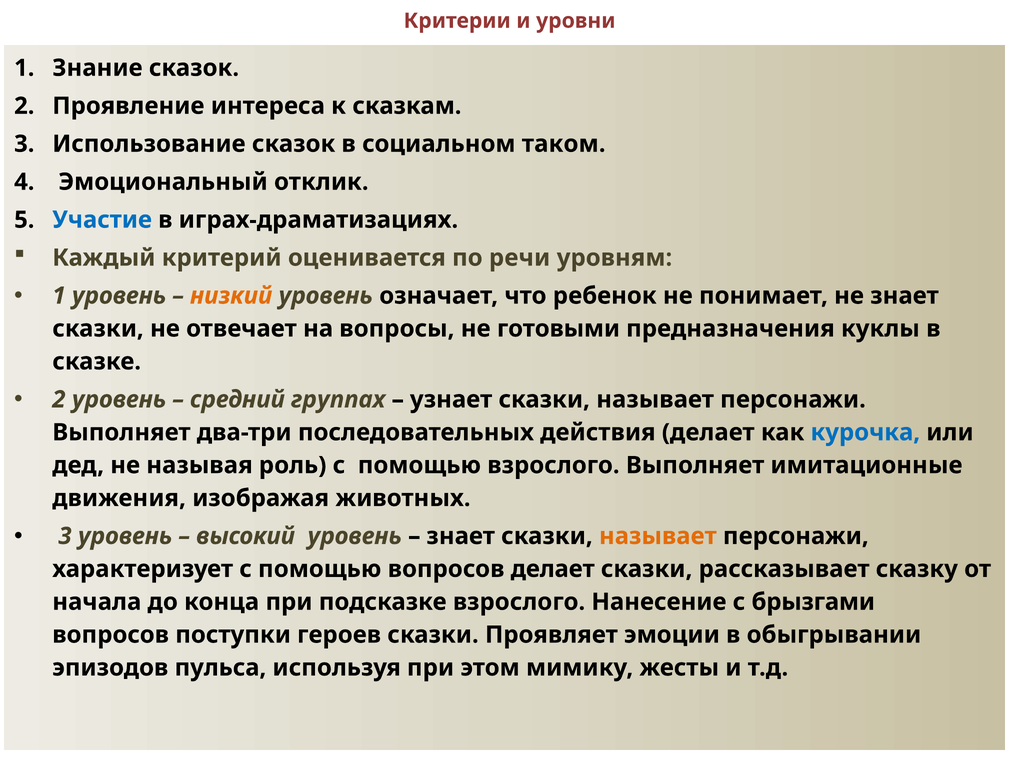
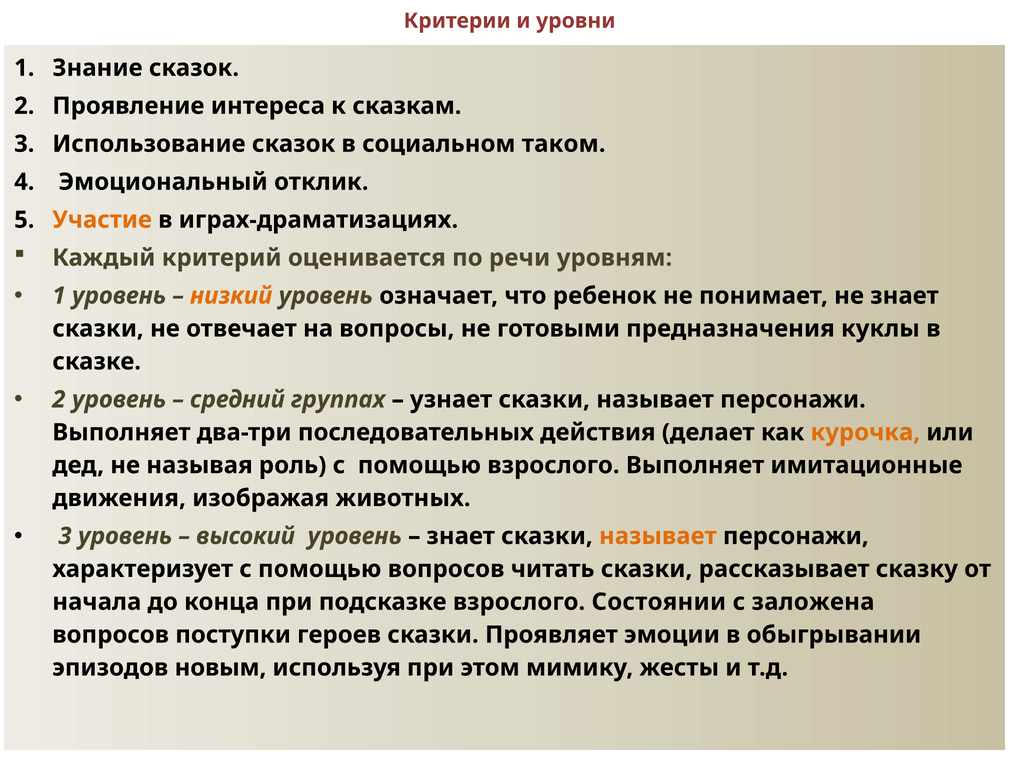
Участие colour: blue -> orange
курочка colour: blue -> orange
вопросов делает: делает -> читать
Нанесение: Нанесение -> Состоянии
брызгами: брызгами -> заложена
пульса: пульса -> новым
